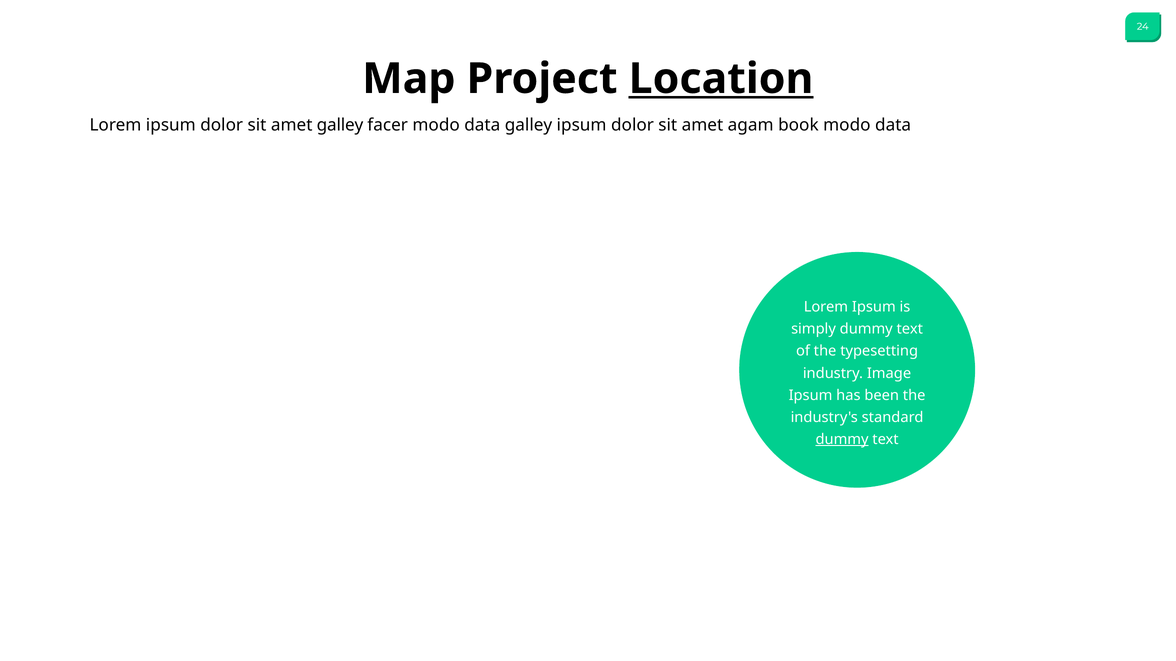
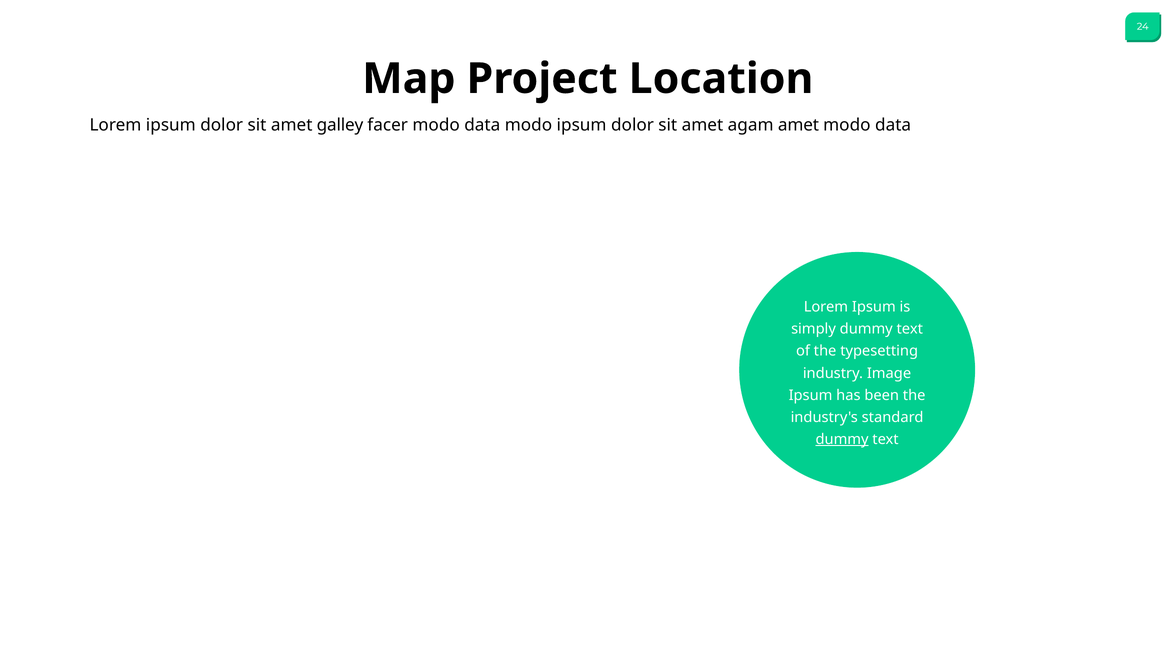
Location underline: present -> none
data galley: galley -> modo
agam book: book -> amet
